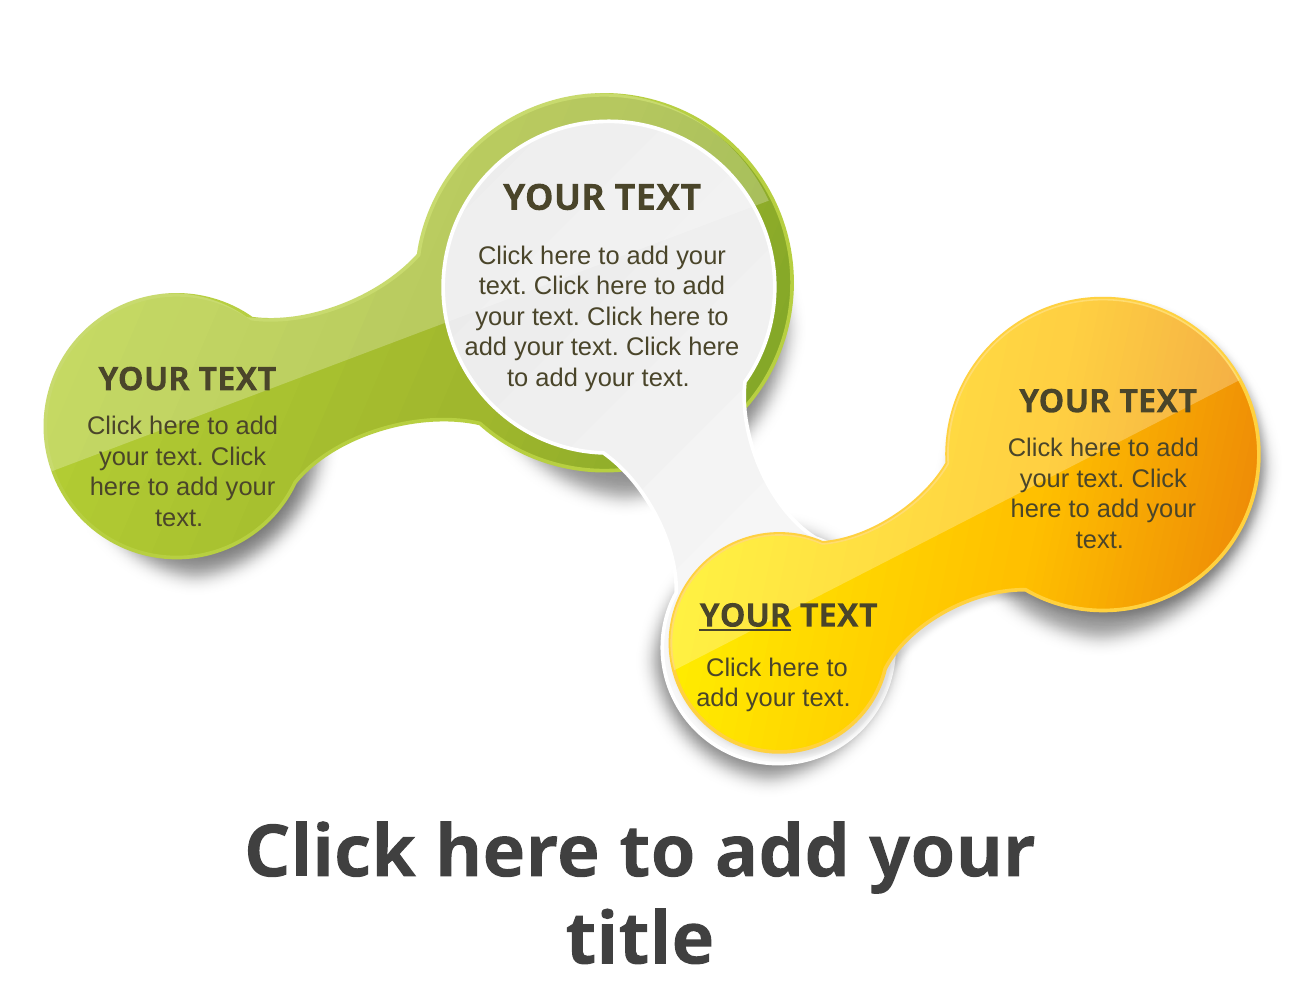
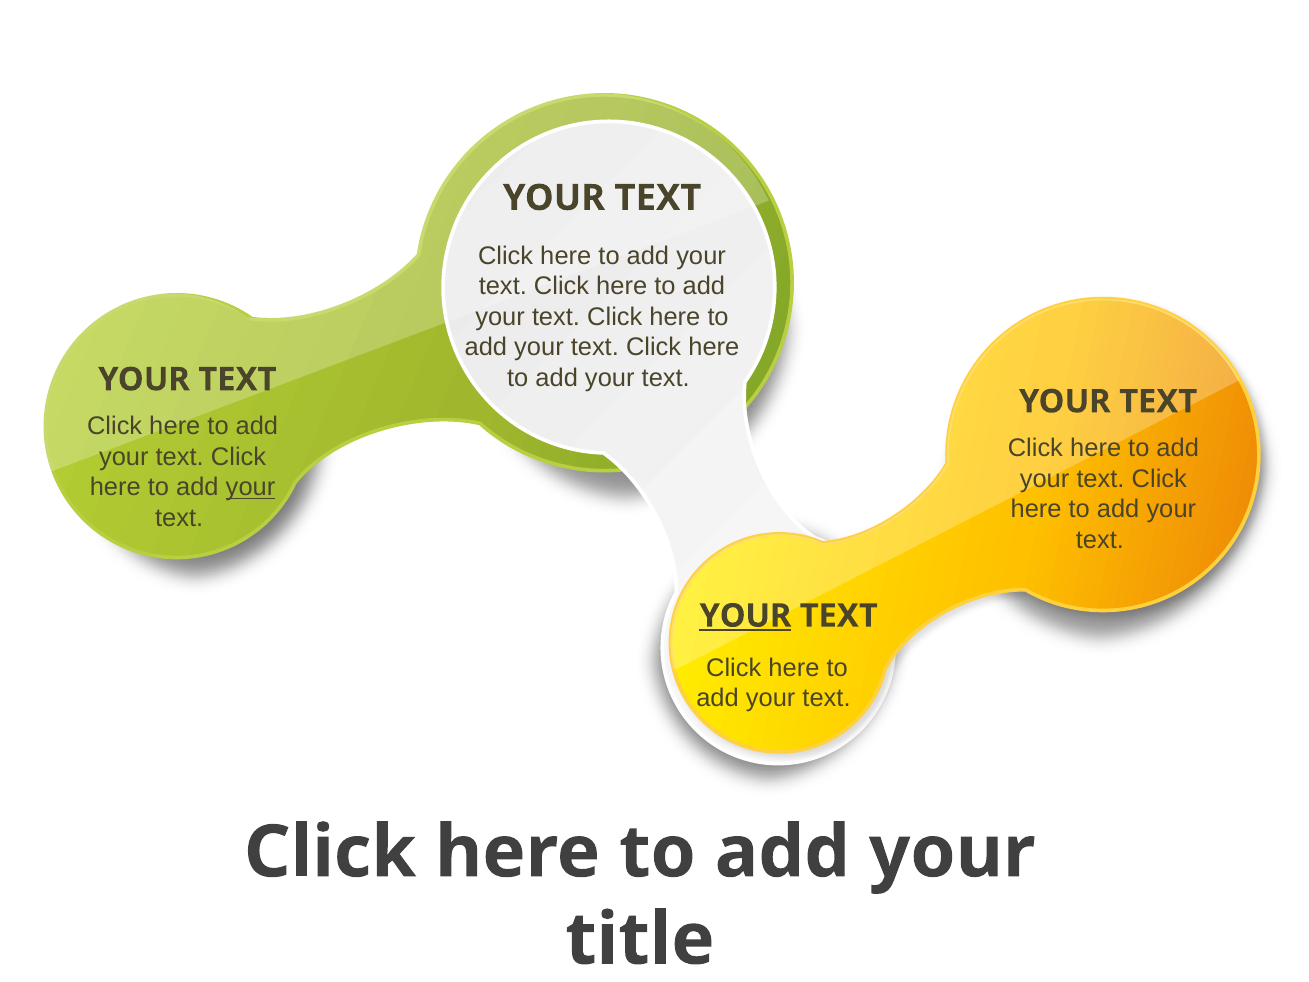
your at (251, 487) underline: none -> present
